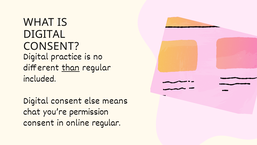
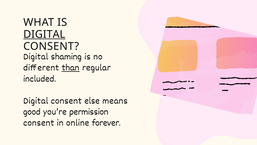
DIGITAL at (44, 34) underline: none -> present
practice: practice -> shaming
chat: chat -> good
online regular: regular -> forever
